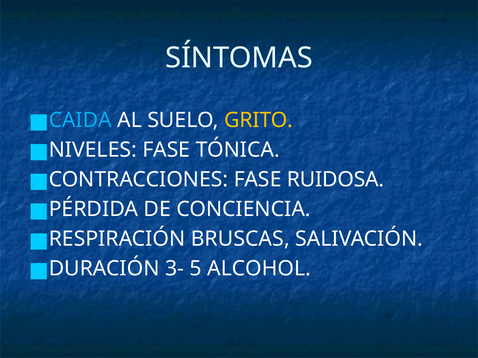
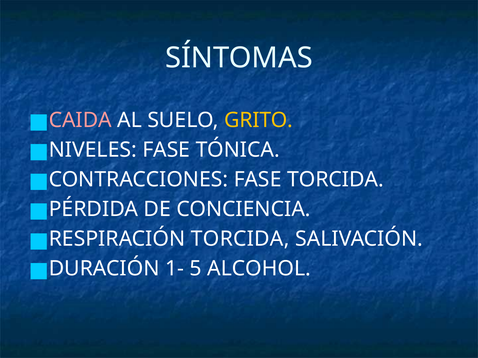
CAIDA colour: light blue -> pink
FASE RUIDOSA: RUIDOSA -> TORCIDA
RESPIRACIÓN BRUSCAS: BRUSCAS -> TORCIDA
3-: 3- -> 1-
